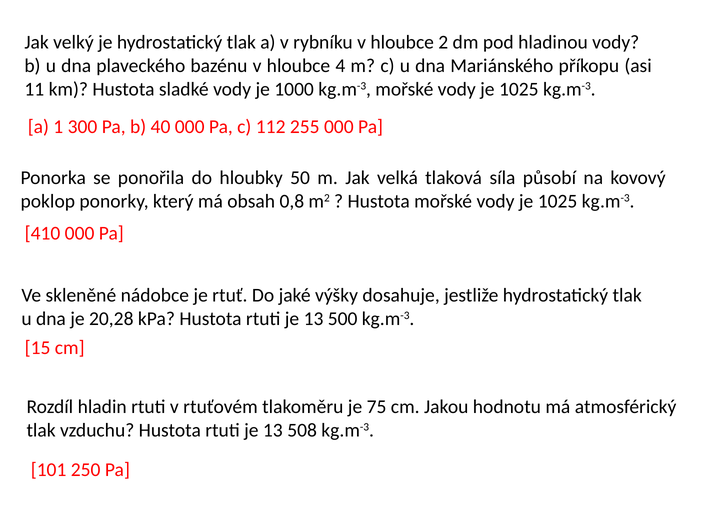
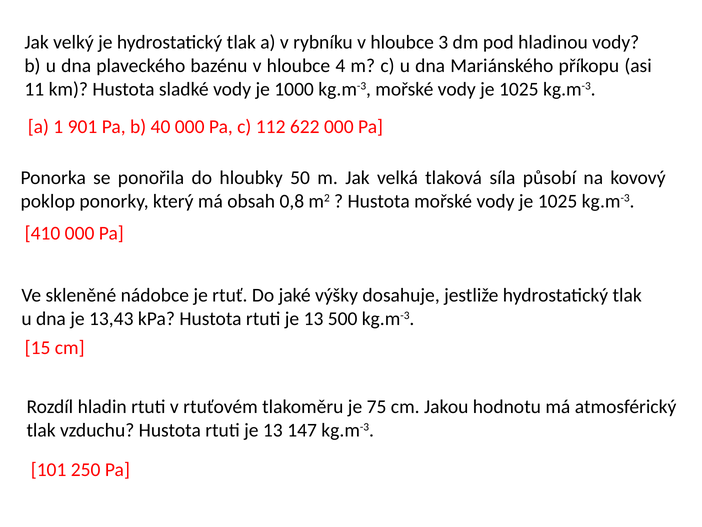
2: 2 -> 3
300: 300 -> 901
255: 255 -> 622
20,28: 20,28 -> 13,43
508: 508 -> 147
